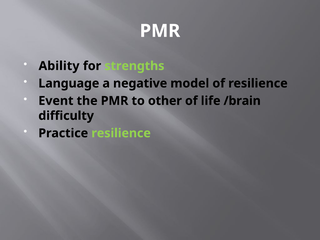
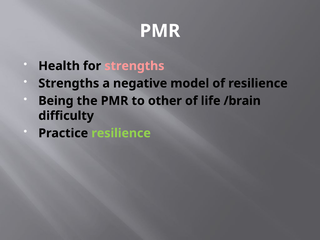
Ability: Ability -> Health
strengths at (134, 66) colour: light green -> pink
Language at (69, 83): Language -> Strengths
Event: Event -> Being
